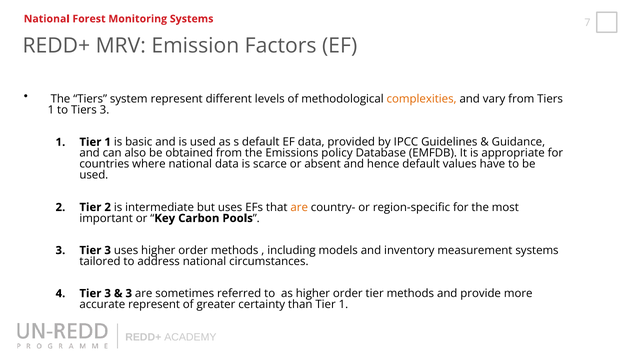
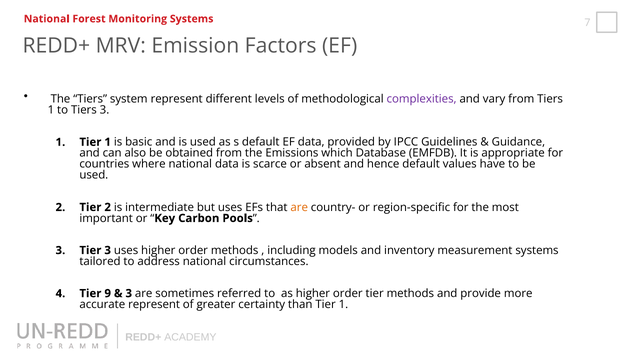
complexities colour: orange -> purple
policy: policy -> which
3 at (108, 294): 3 -> 9
